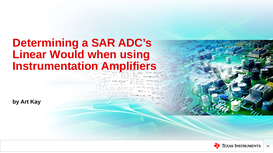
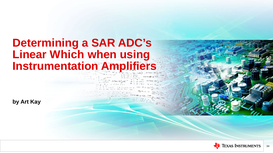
Would: Would -> Which
